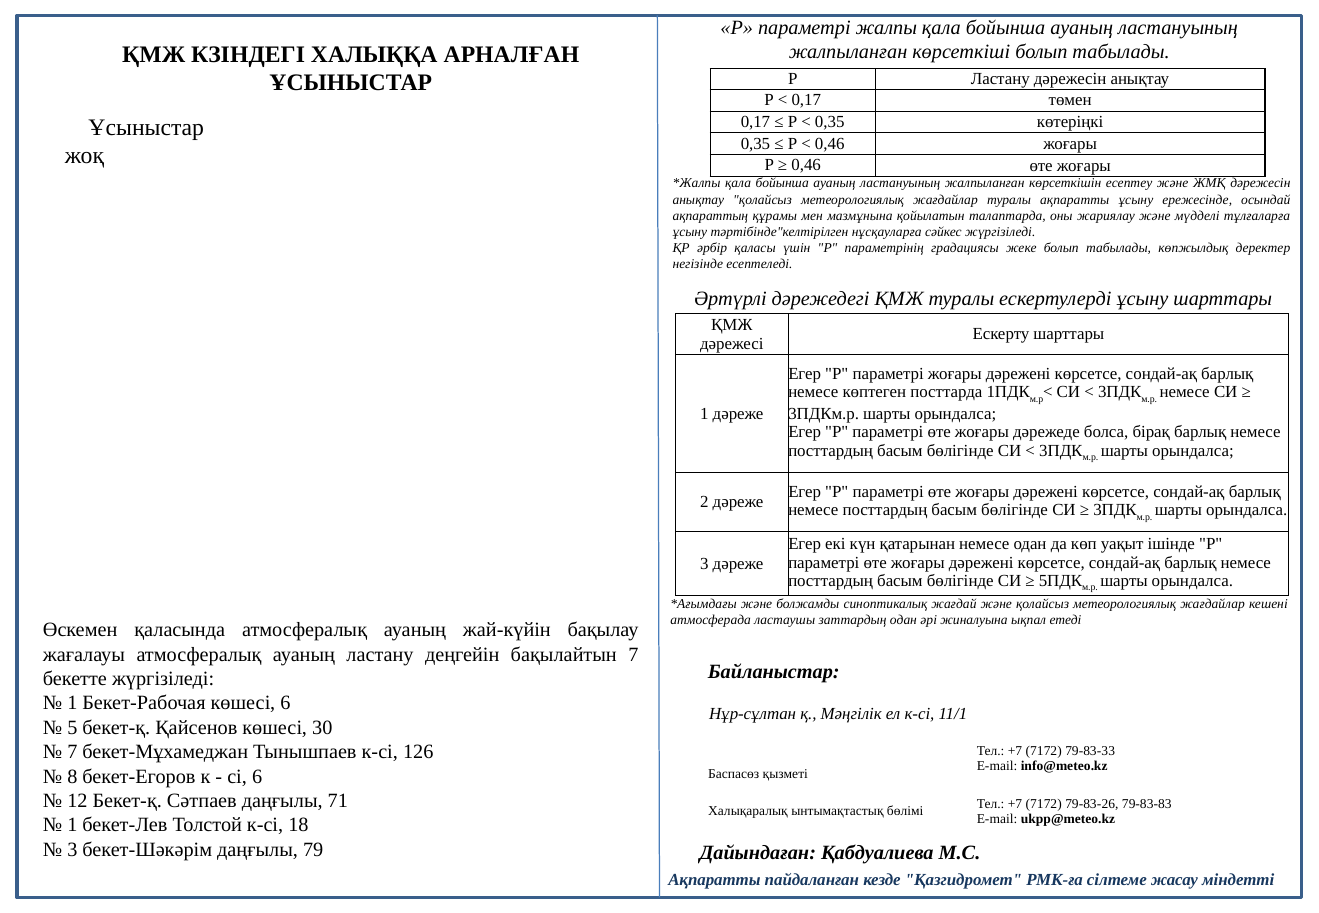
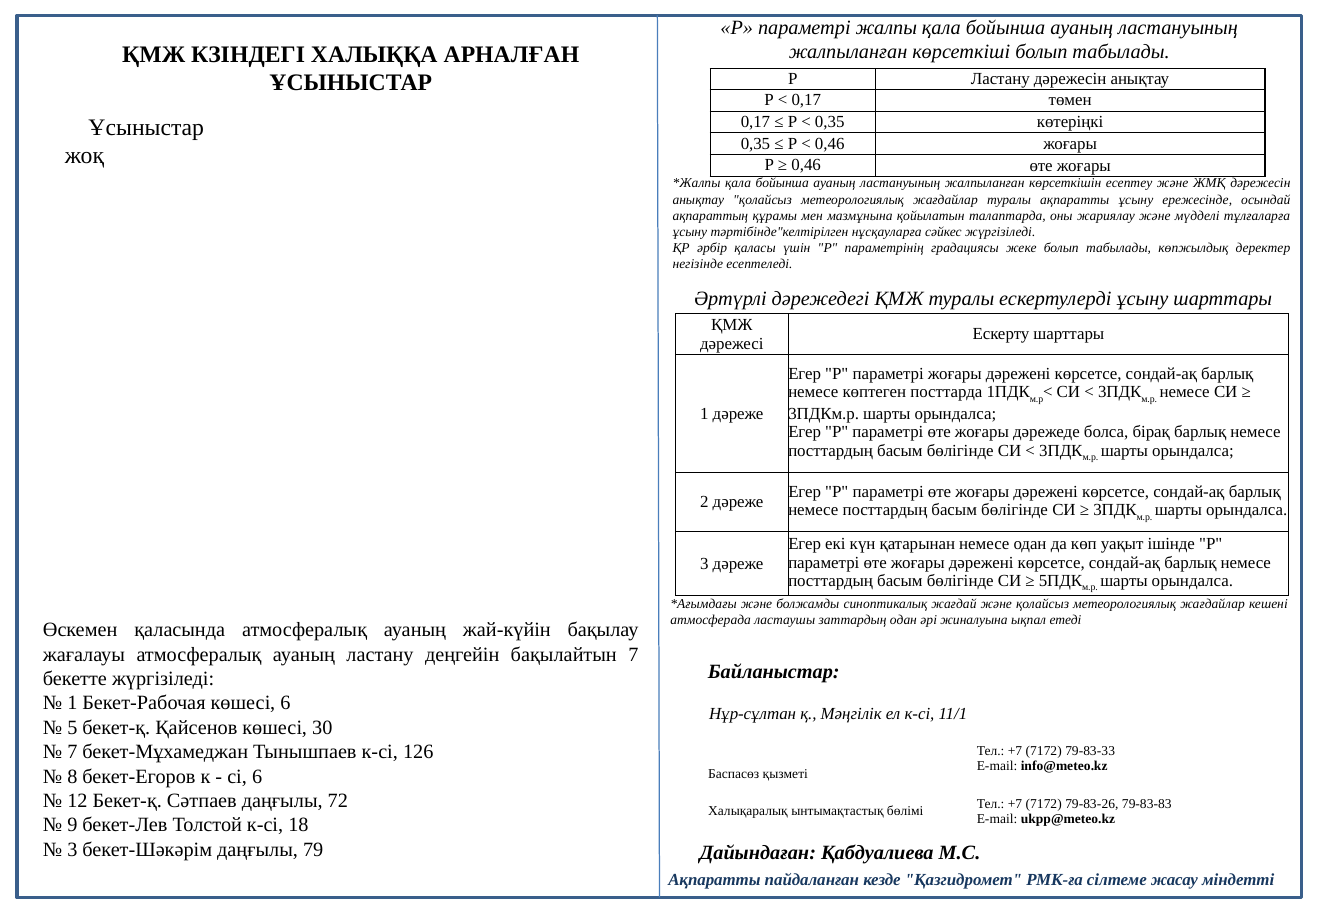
71: 71 -> 72
1 at (72, 825): 1 -> 9
